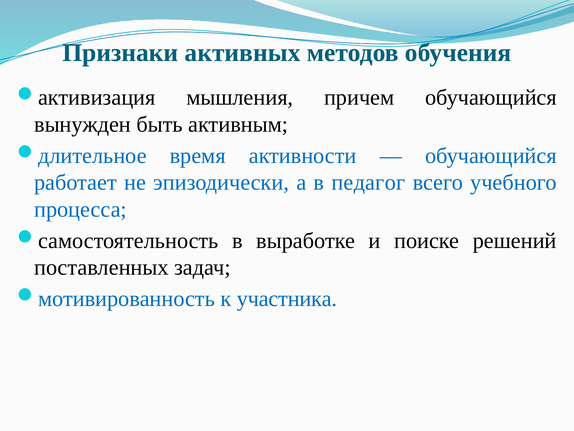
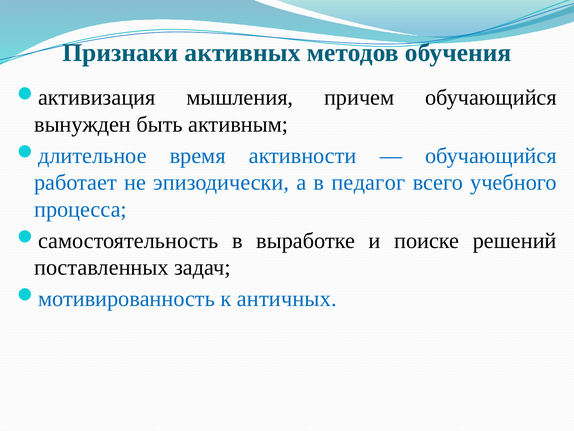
участника: участника -> античных
